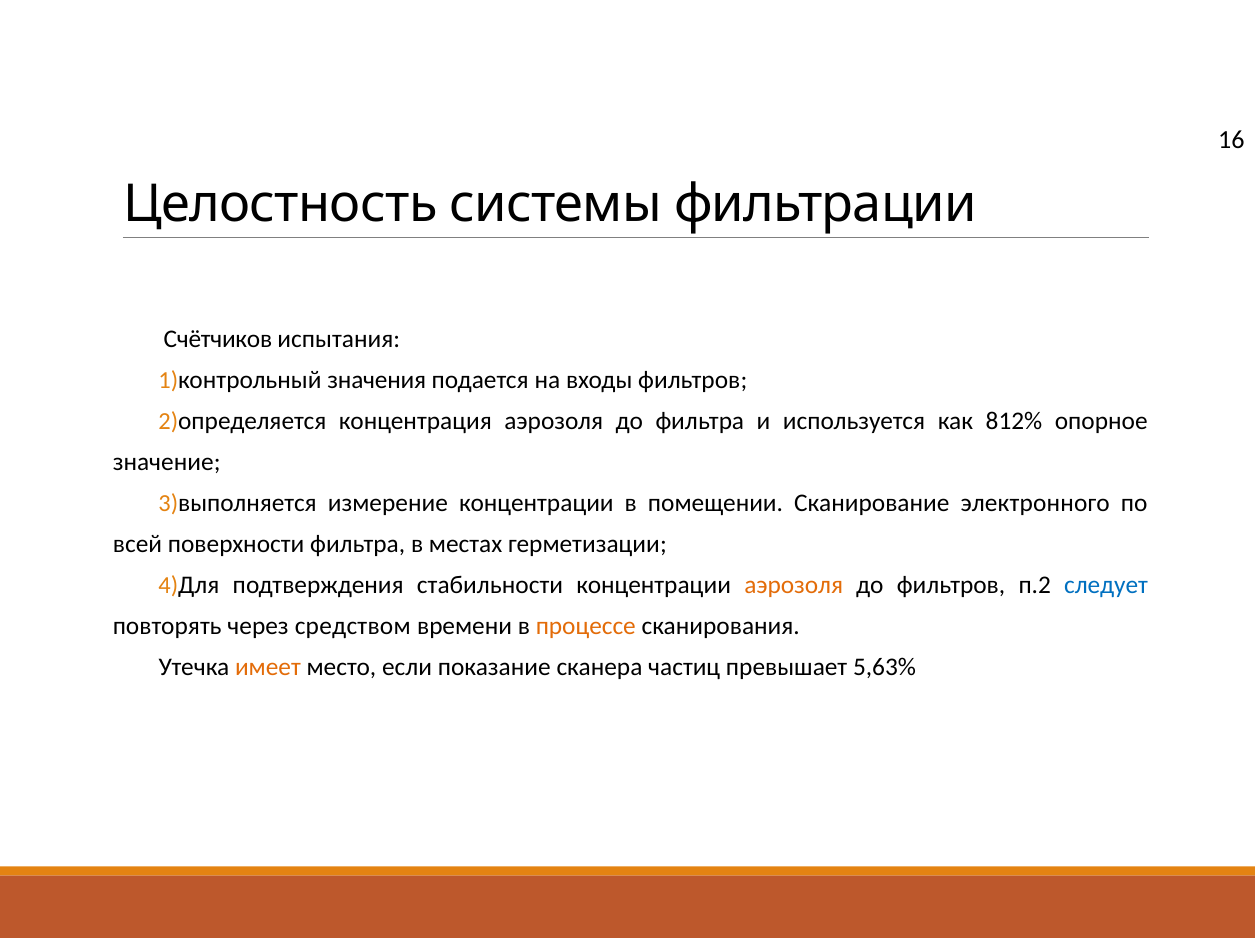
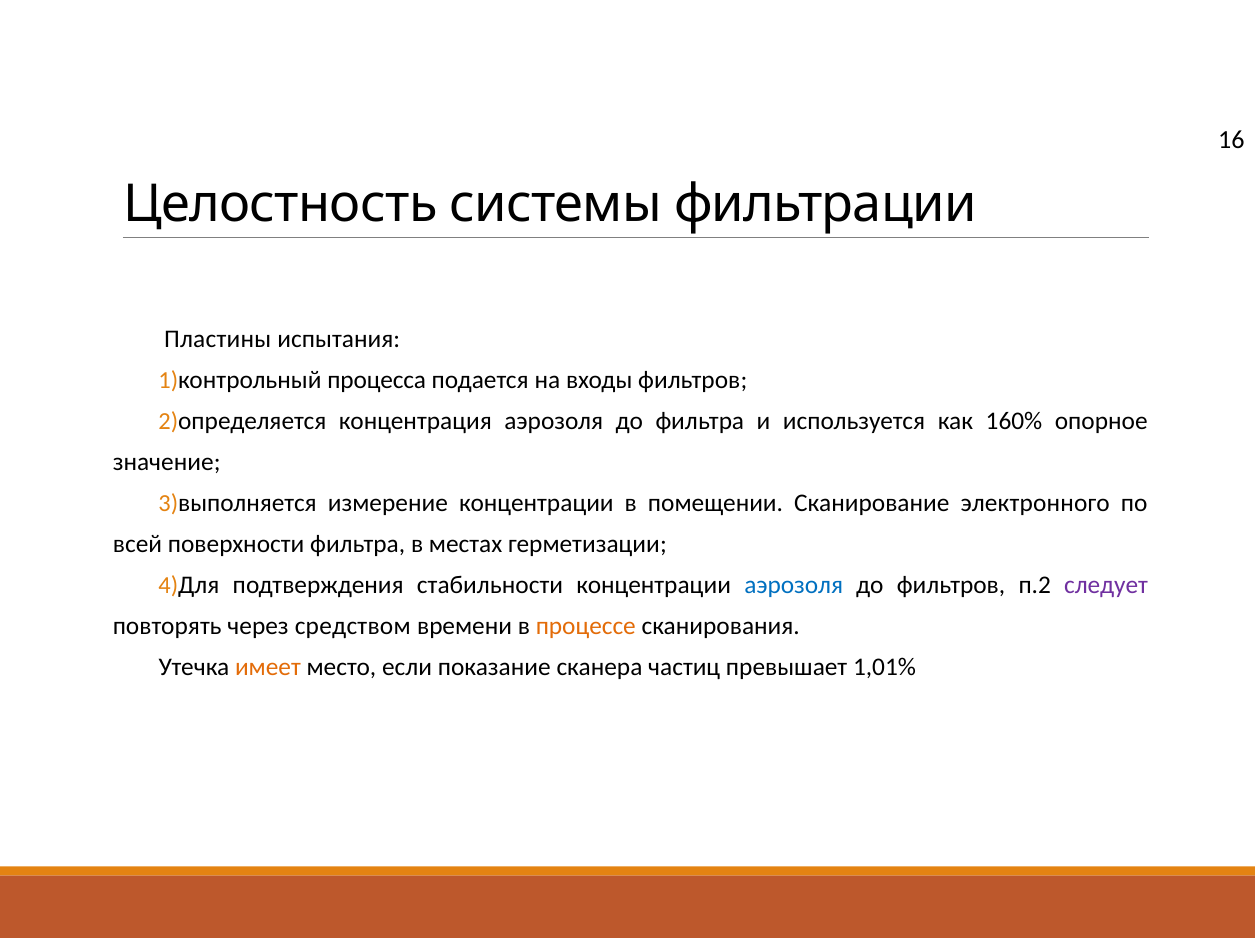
Счётчиков: Счётчиков -> Пластины
значения: значения -> процесса
812%: 812% -> 160%
аэрозоля at (794, 585) colour: orange -> blue
следует colour: blue -> purple
5,63%: 5,63% -> 1,01%
